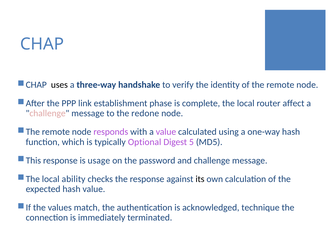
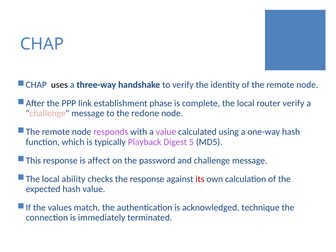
router affect: affect -> verify
Optional: Optional -> Playback
usage: usage -> affect
its colour: black -> red
